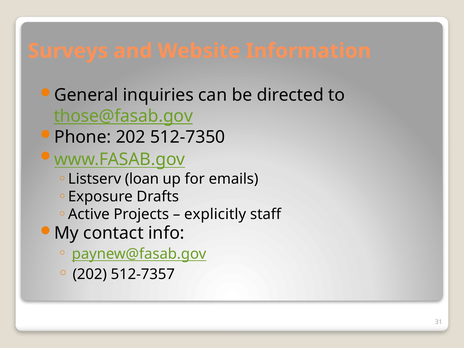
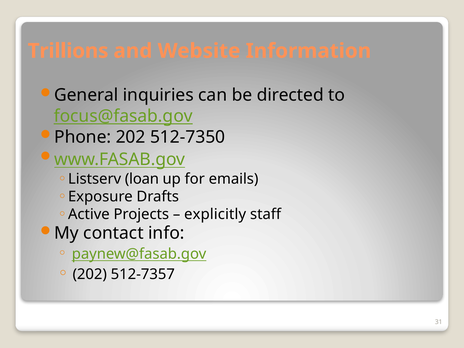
Surveys: Surveys -> Trillions
those@fasab.gov: those@fasab.gov -> focus@fasab.gov
